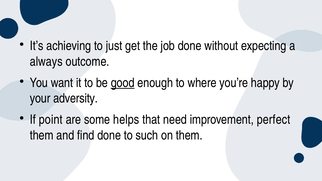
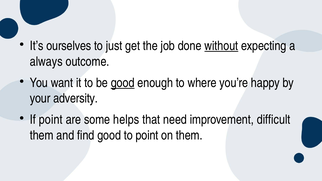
achieving: achieving -> ourselves
without underline: none -> present
perfect: perfect -> difficult
find done: done -> good
to such: such -> point
